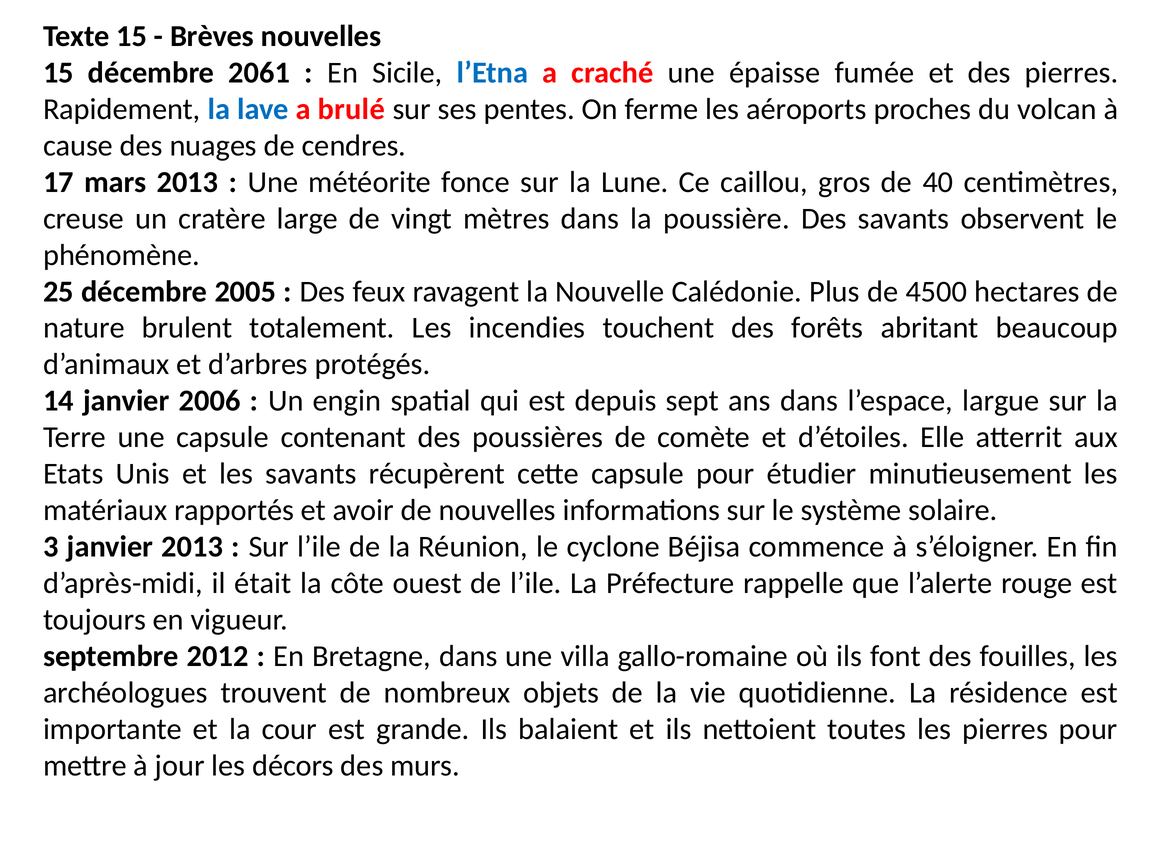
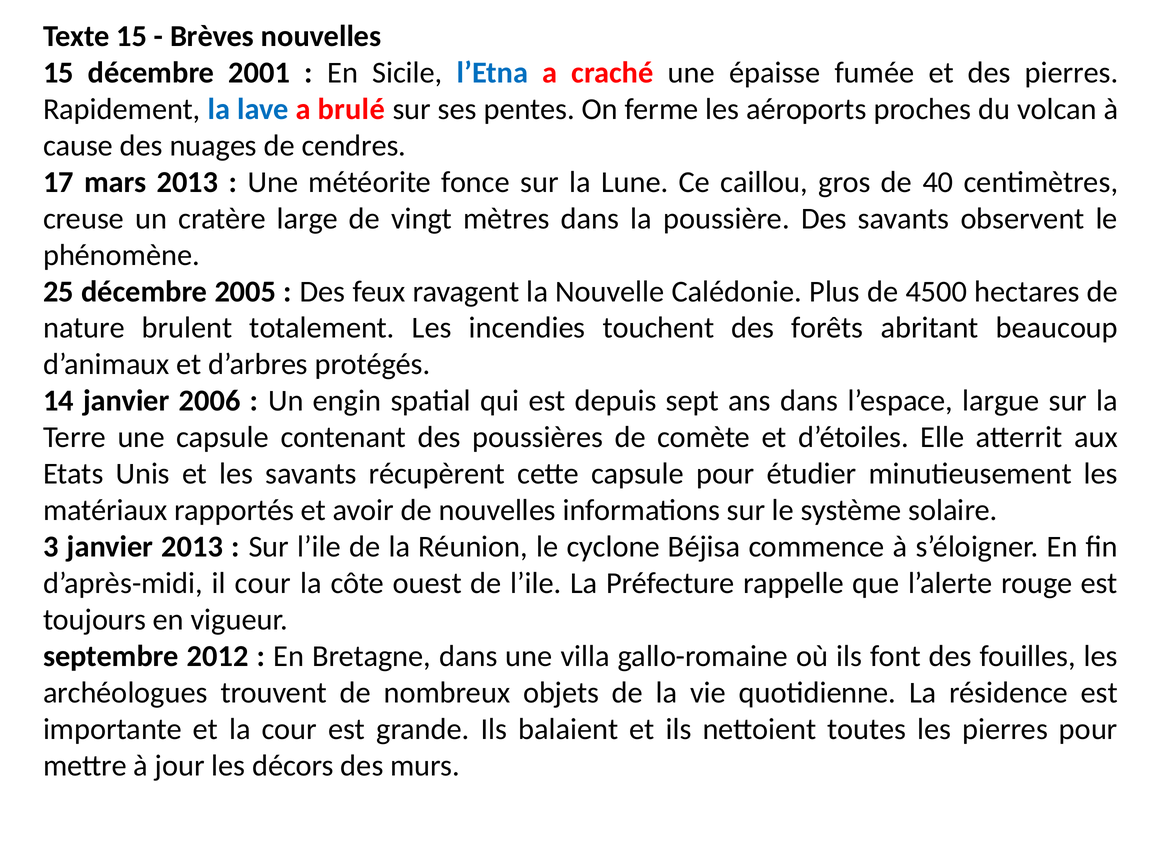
2061: 2061 -> 2001
il était: était -> cour
